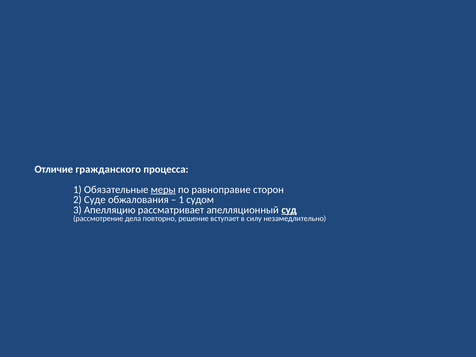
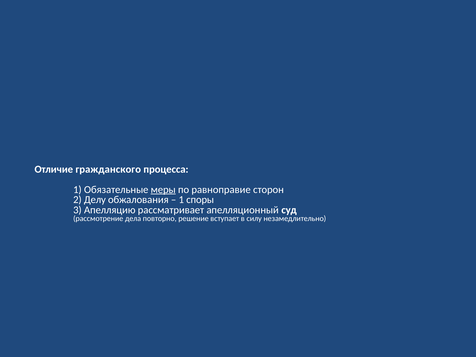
Суде: Суде -> Делу
судом: судом -> споры
суд underline: present -> none
